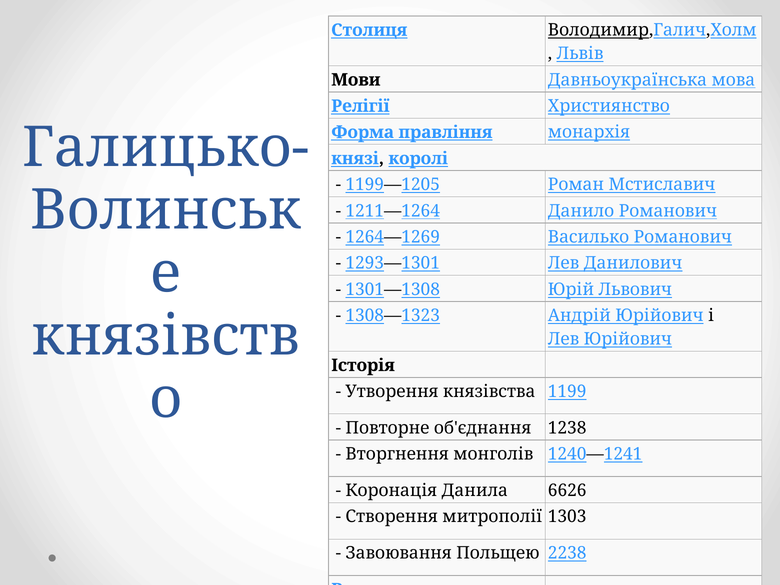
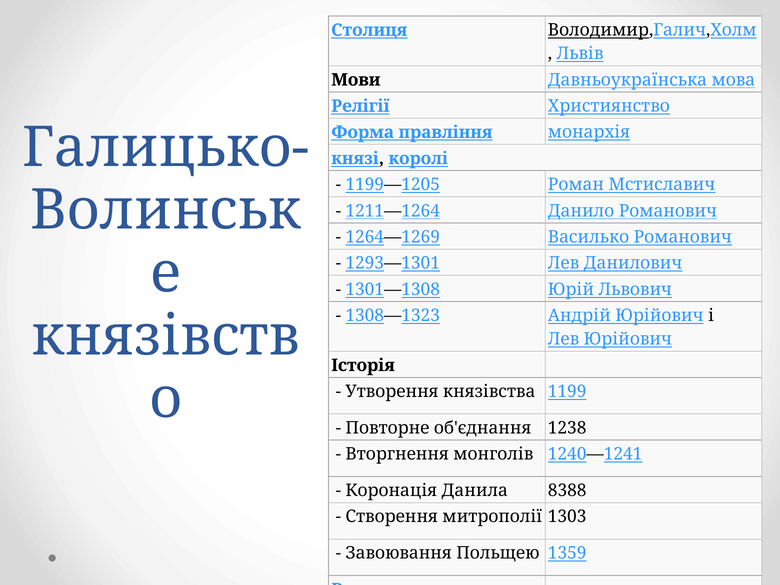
6626: 6626 -> 8388
2238: 2238 -> 1359
